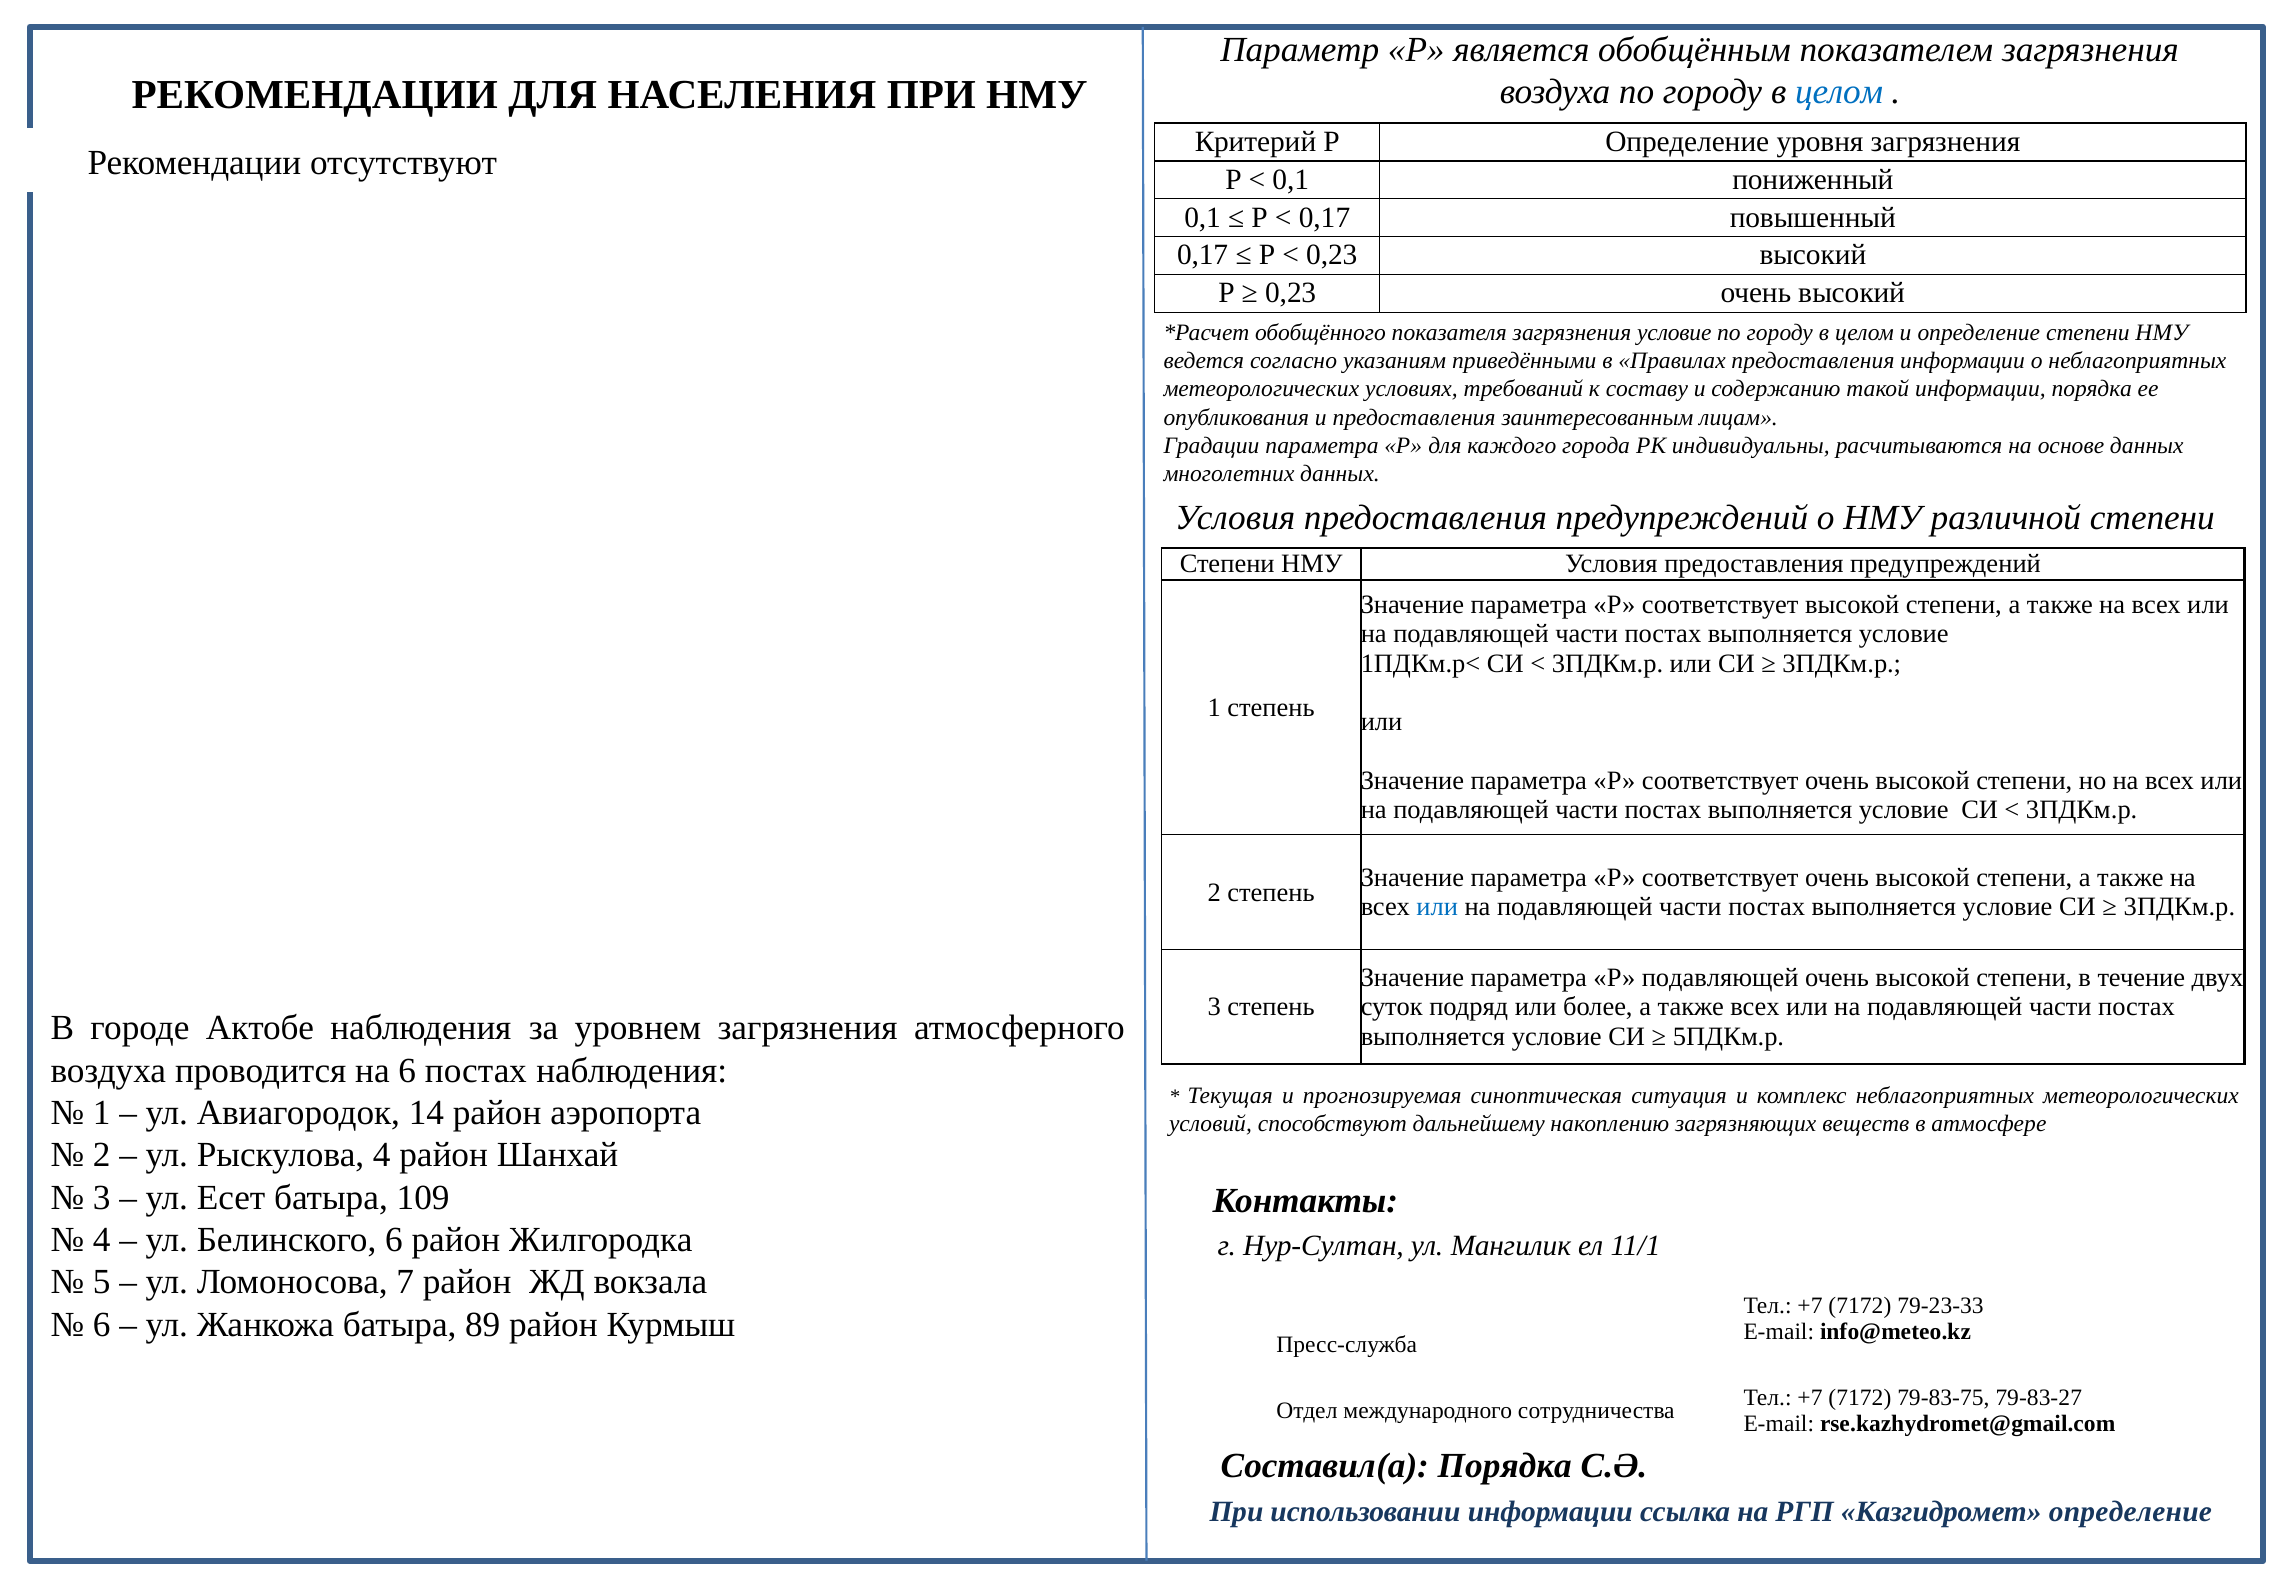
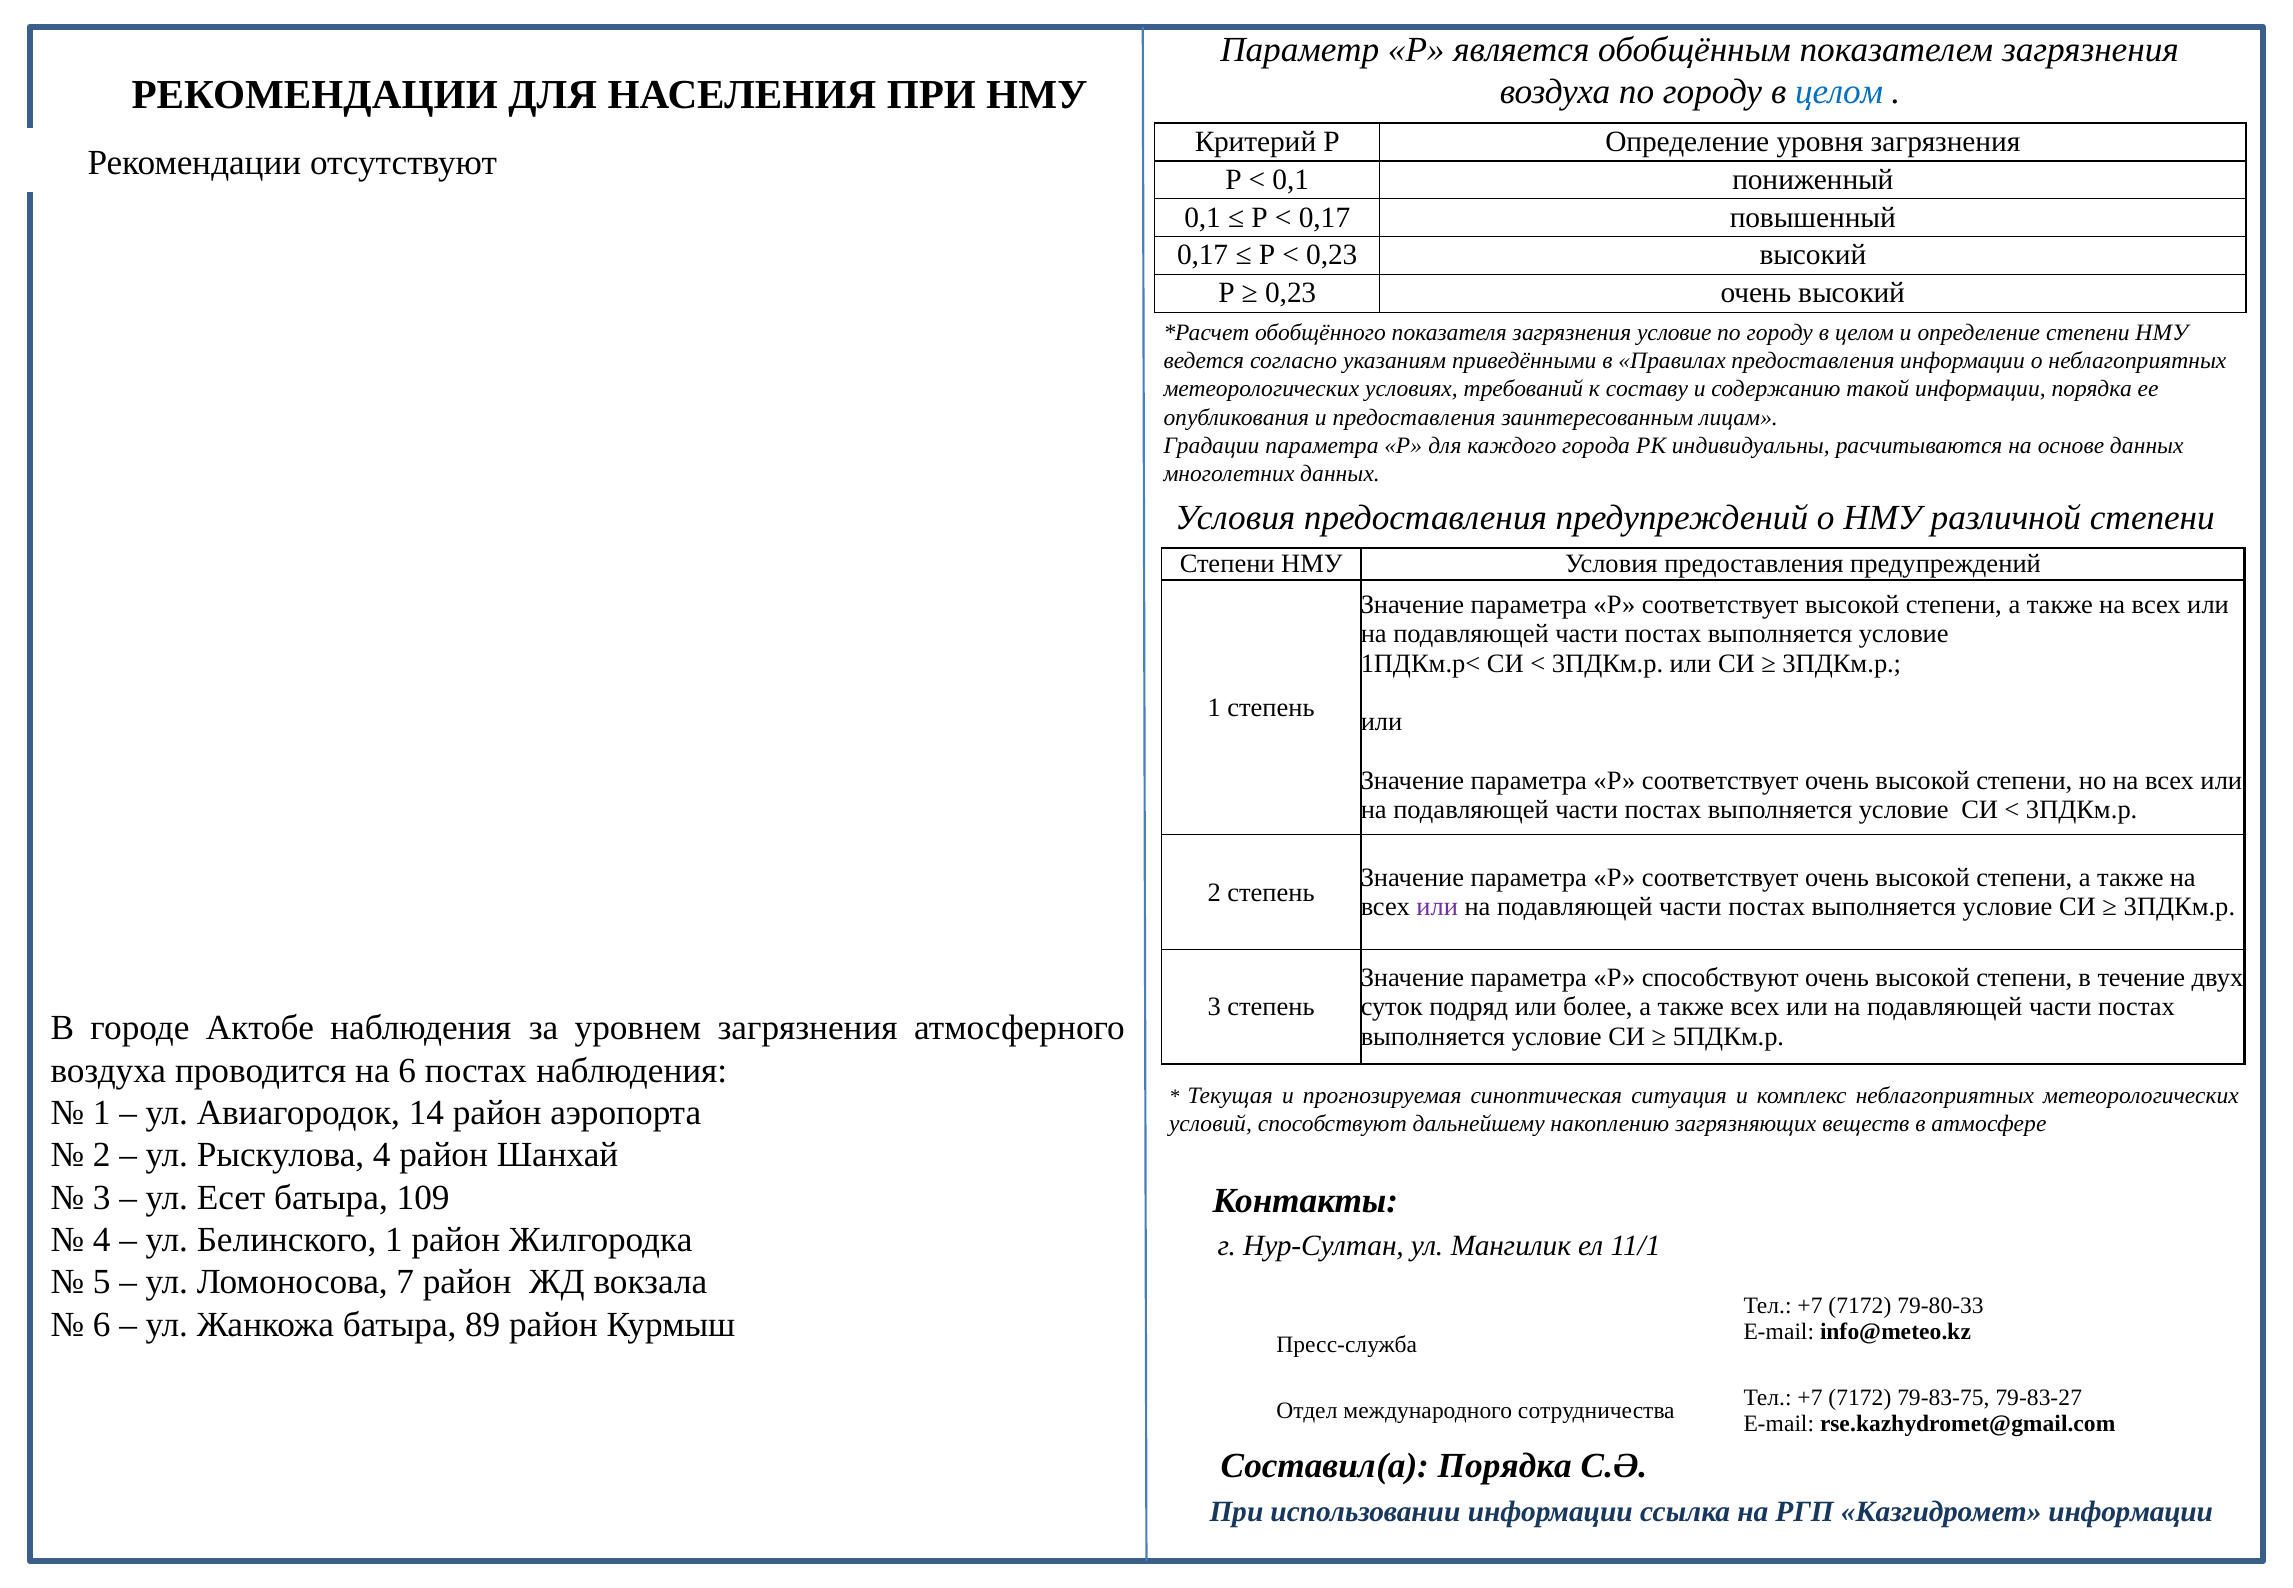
или at (1437, 907) colour: blue -> purple
Р подавляющей: подавляющей -> способствуют
Белинского 6: 6 -> 1
79-23-33: 79-23-33 -> 79-80-33
Казгидромет определение: определение -> информации
